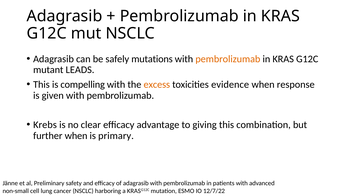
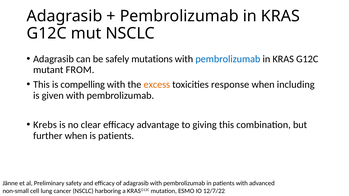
pembrolizumab at (228, 59) colour: orange -> blue
LEADS: LEADS -> FROM
evidence: evidence -> response
response: response -> including
is primary: primary -> patients
